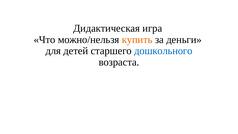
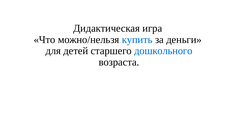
купить colour: orange -> blue
